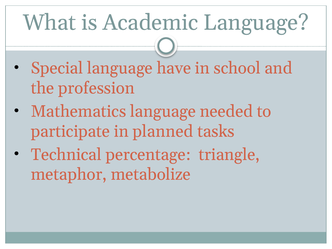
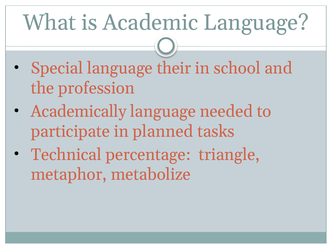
have: have -> their
Mathematics: Mathematics -> Academically
